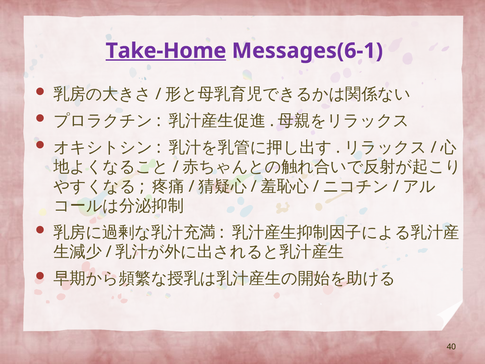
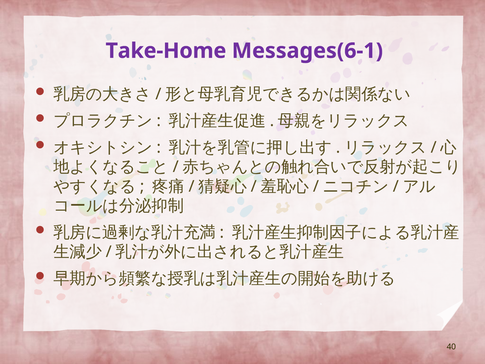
Take-Home underline: present -> none
